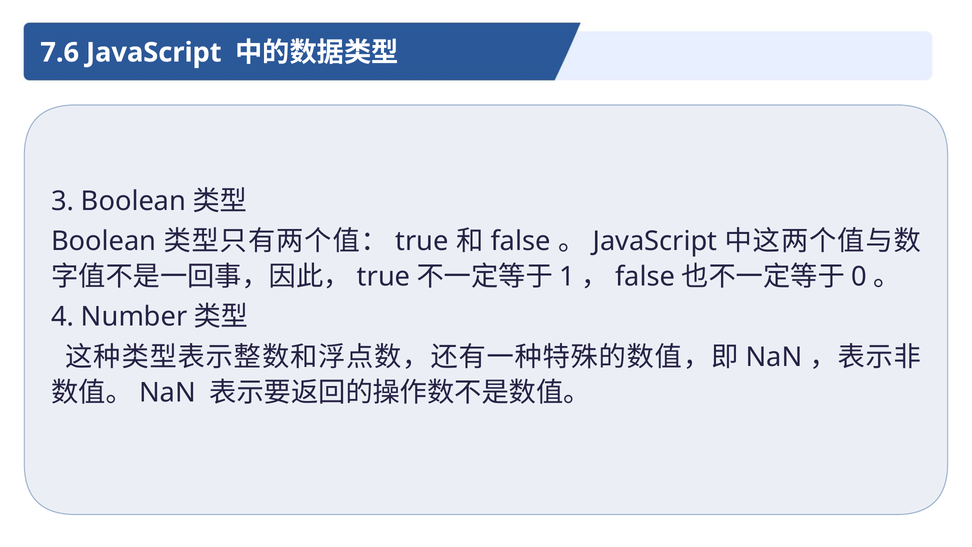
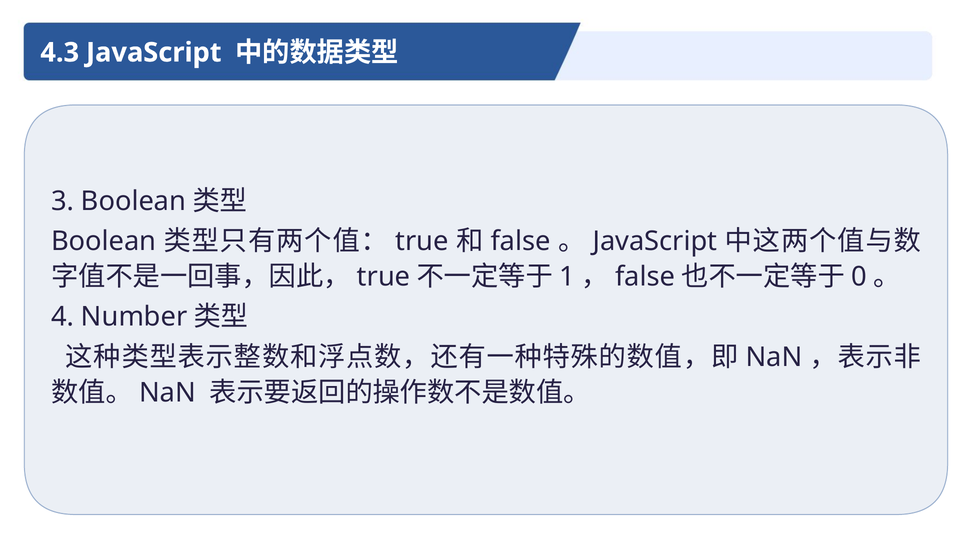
7.6: 7.6 -> 4.3
